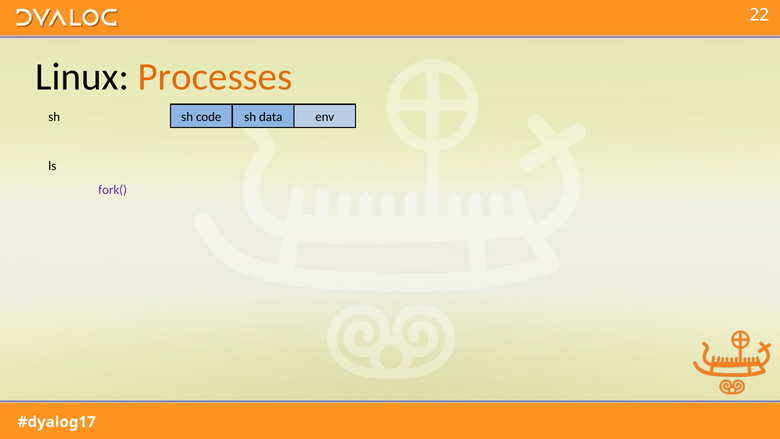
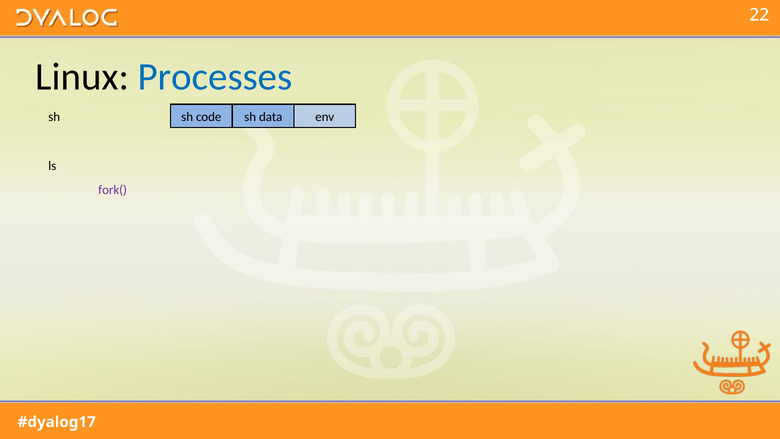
Processes colour: orange -> blue
